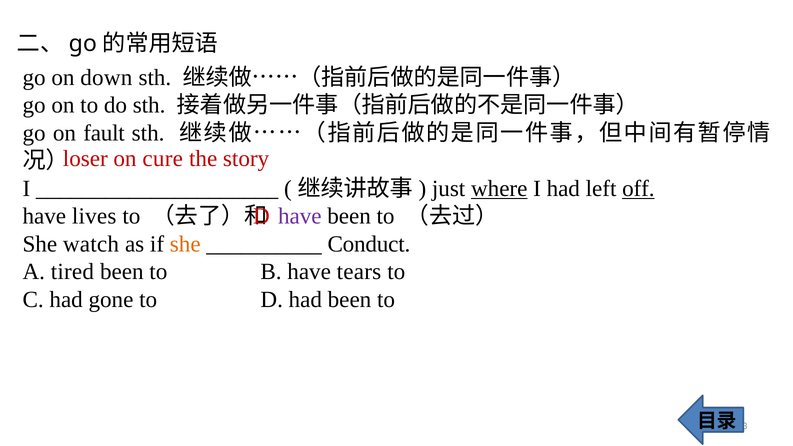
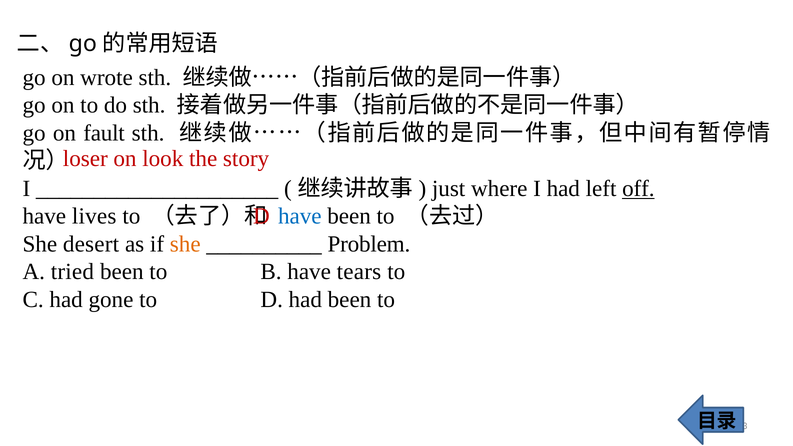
down: down -> wrote
cure: cure -> look
where underline: present -> none
have at (300, 216) colour: purple -> blue
watch: watch -> desert
Conduct: Conduct -> Problem
tired: tired -> tried
